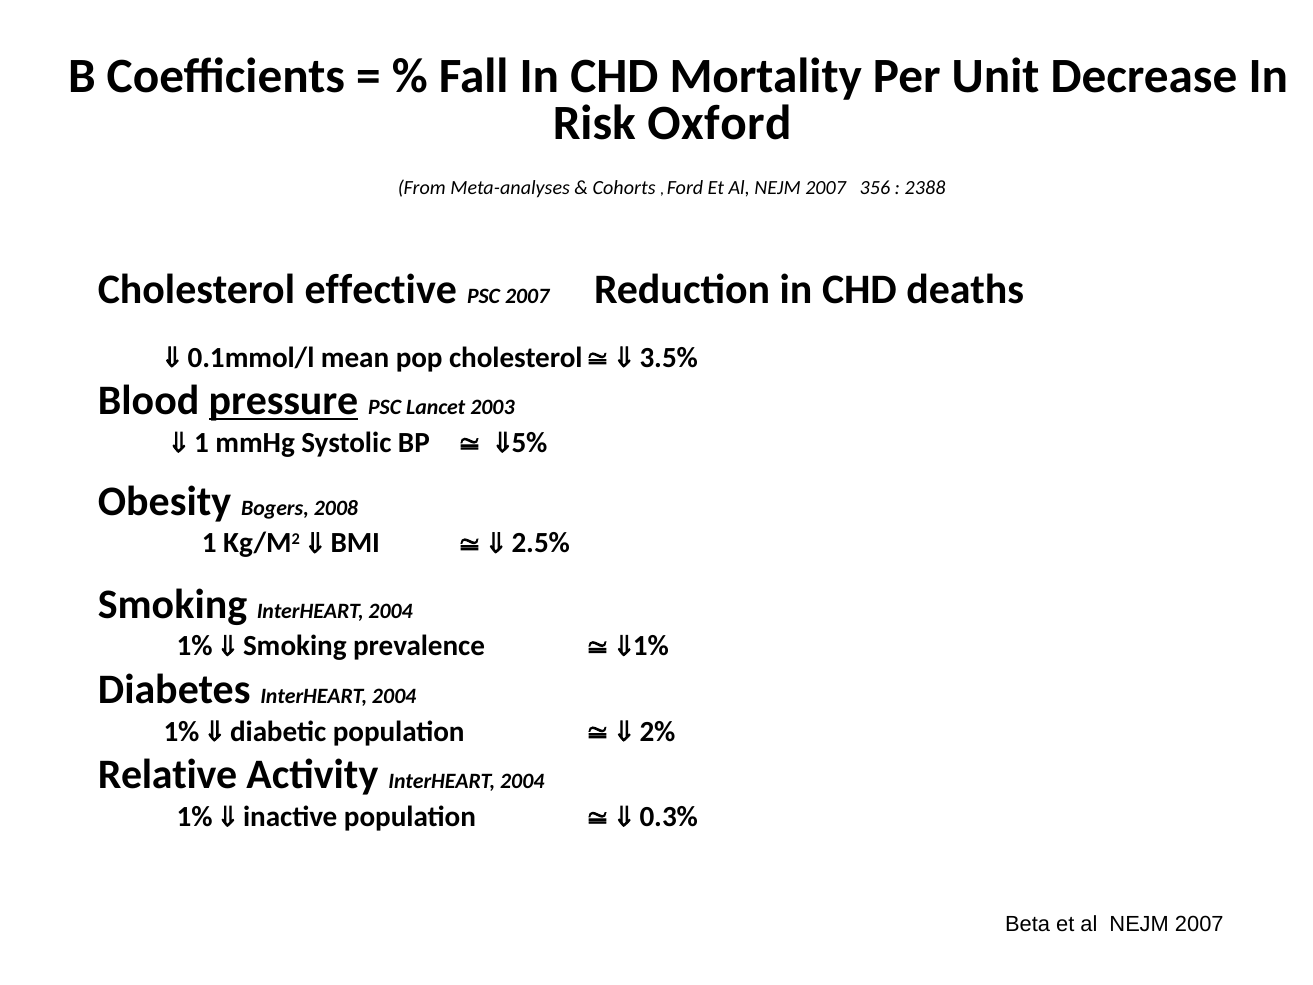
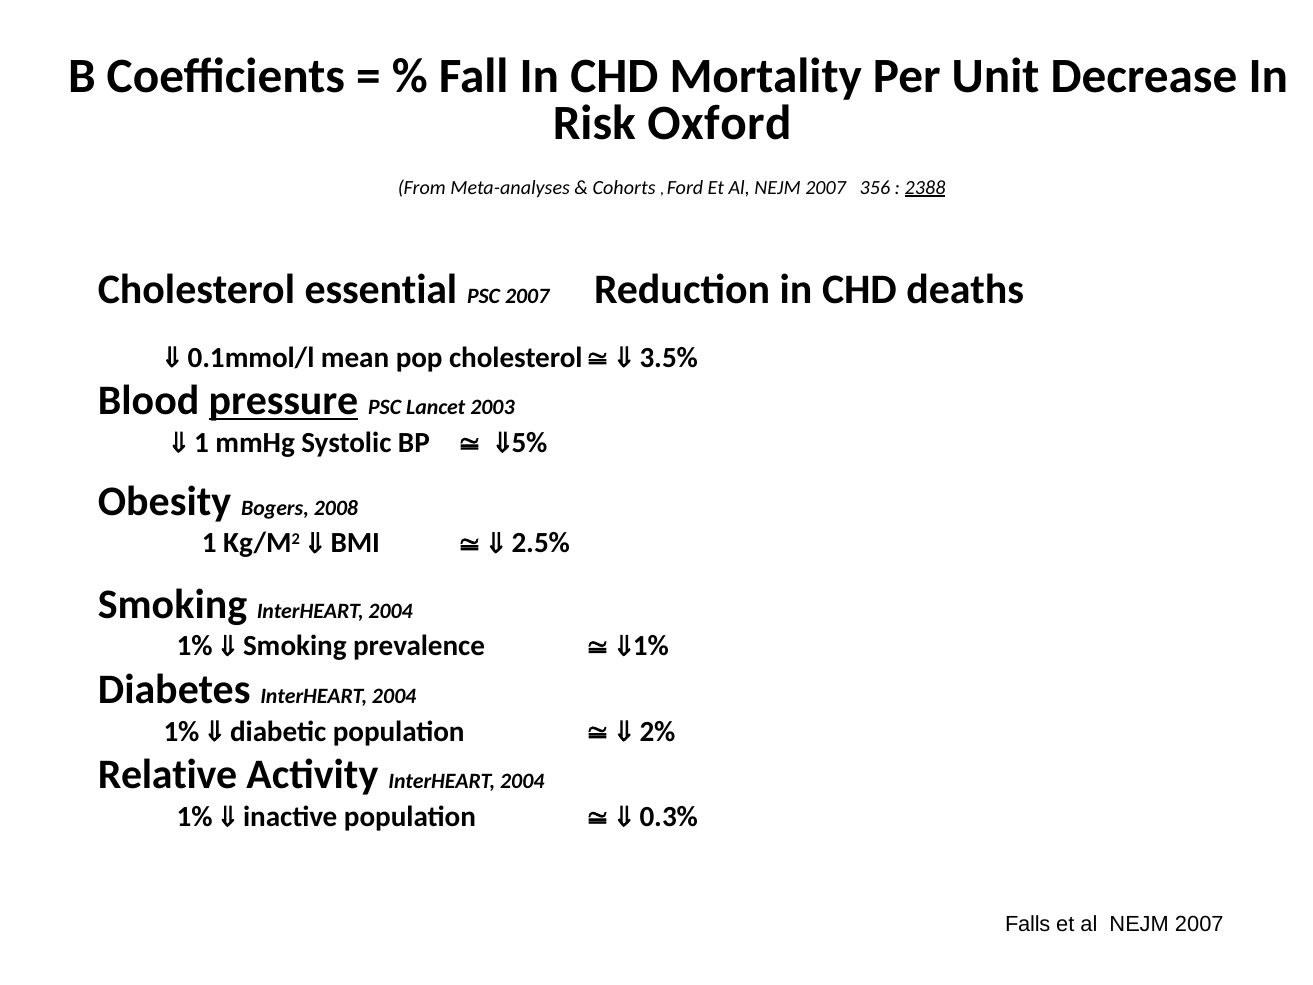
2388 underline: none -> present
effective: effective -> essential
Beta: Beta -> Falls
